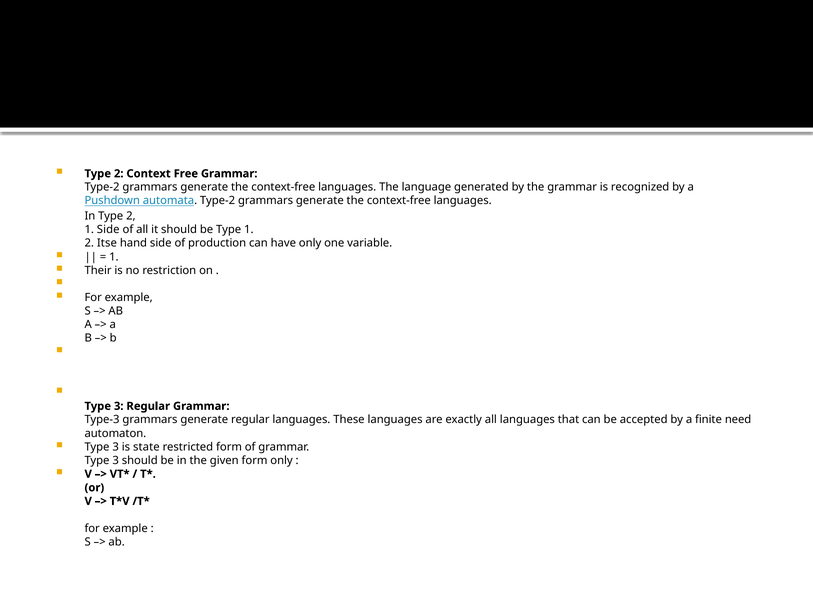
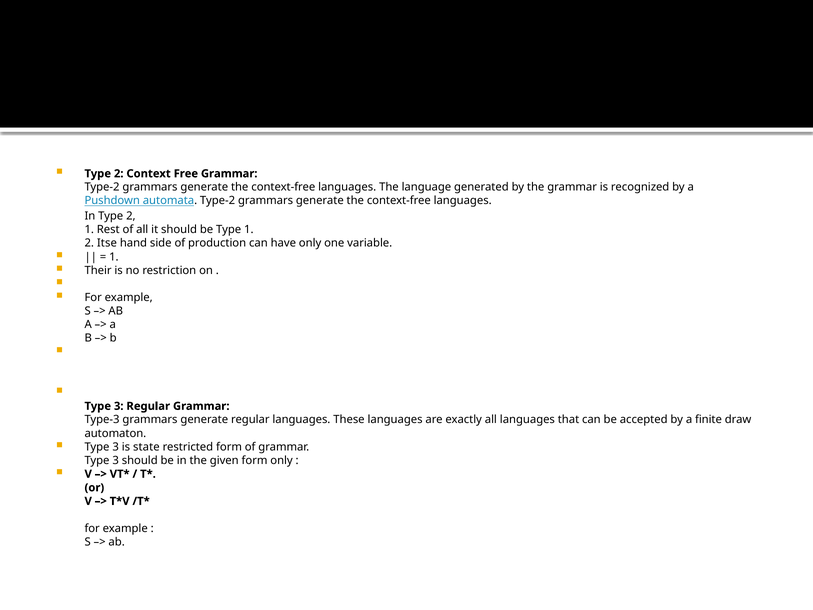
1 Side: Side -> Rest
need: need -> draw
